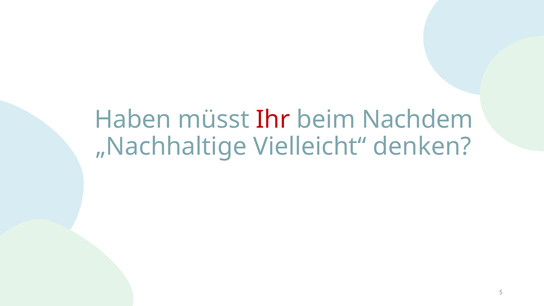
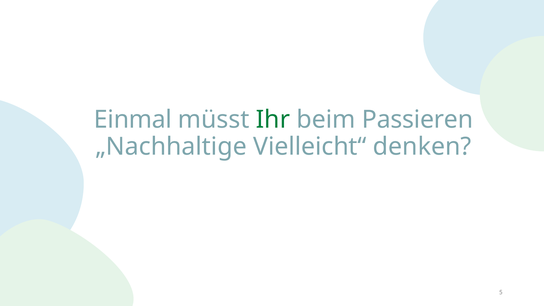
Haben: Haben -> Einmal
Ihr colour: red -> green
Nachdem: Nachdem -> Passieren
